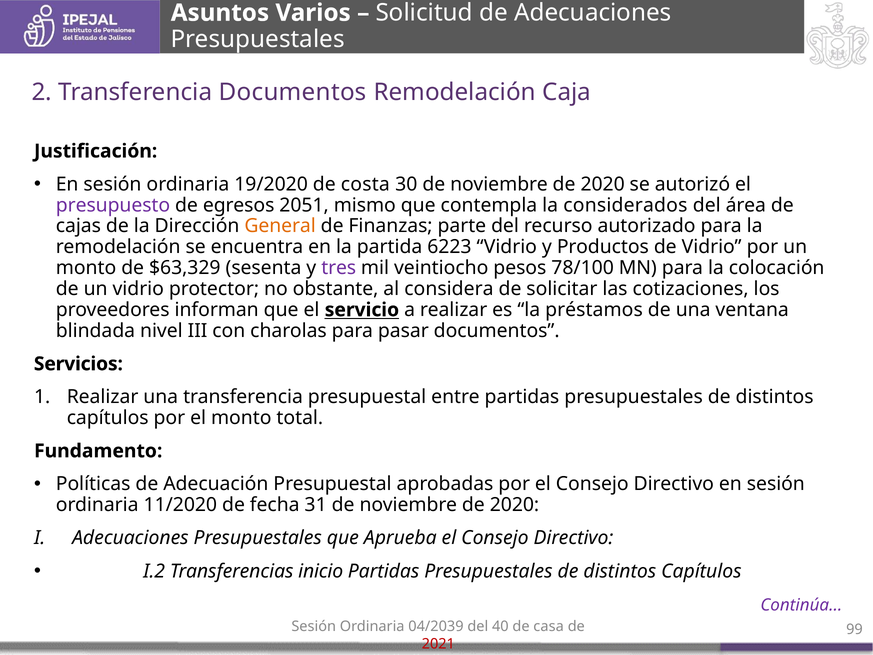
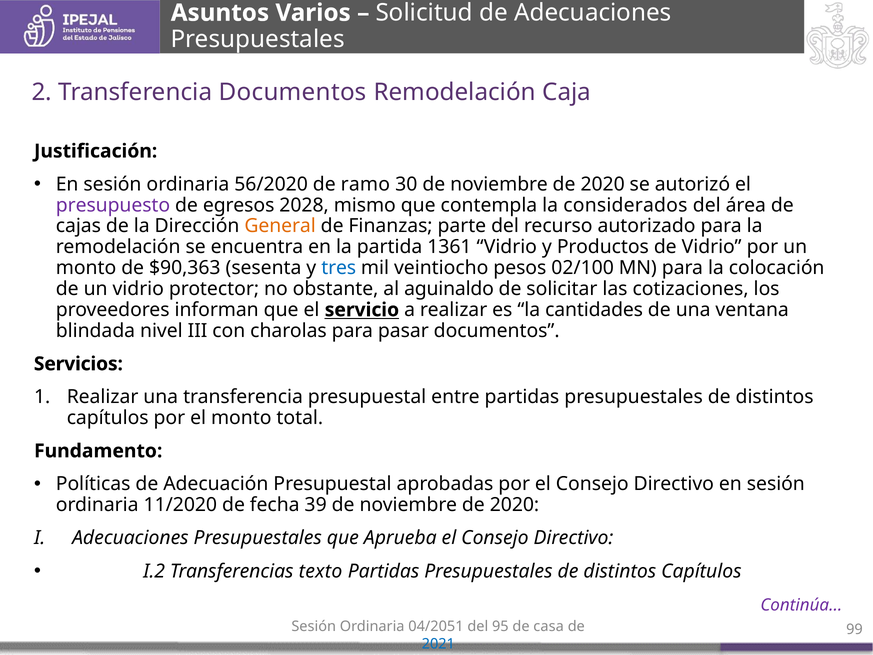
19/2020: 19/2020 -> 56/2020
costa: costa -> ramo
2051: 2051 -> 2028
6223: 6223 -> 1361
$63,329: $63,329 -> $90,363
tres colour: purple -> blue
78/100: 78/100 -> 02/100
considera: considera -> aguinaldo
préstamos: préstamos -> cantidades
31: 31 -> 39
inicio: inicio -> texto
04/2039: 04/2039 -> 04/2051
40: 40 -> 95
2021 colour: red -> blue
